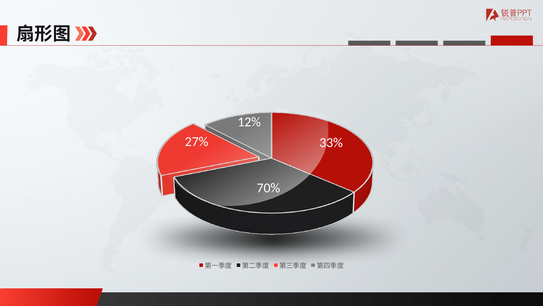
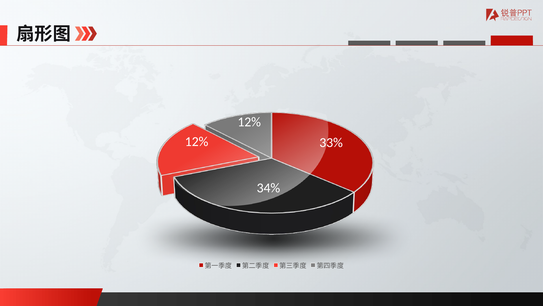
27% at (197, 141): 27% -> 12%
70%: 70% -> 34%
